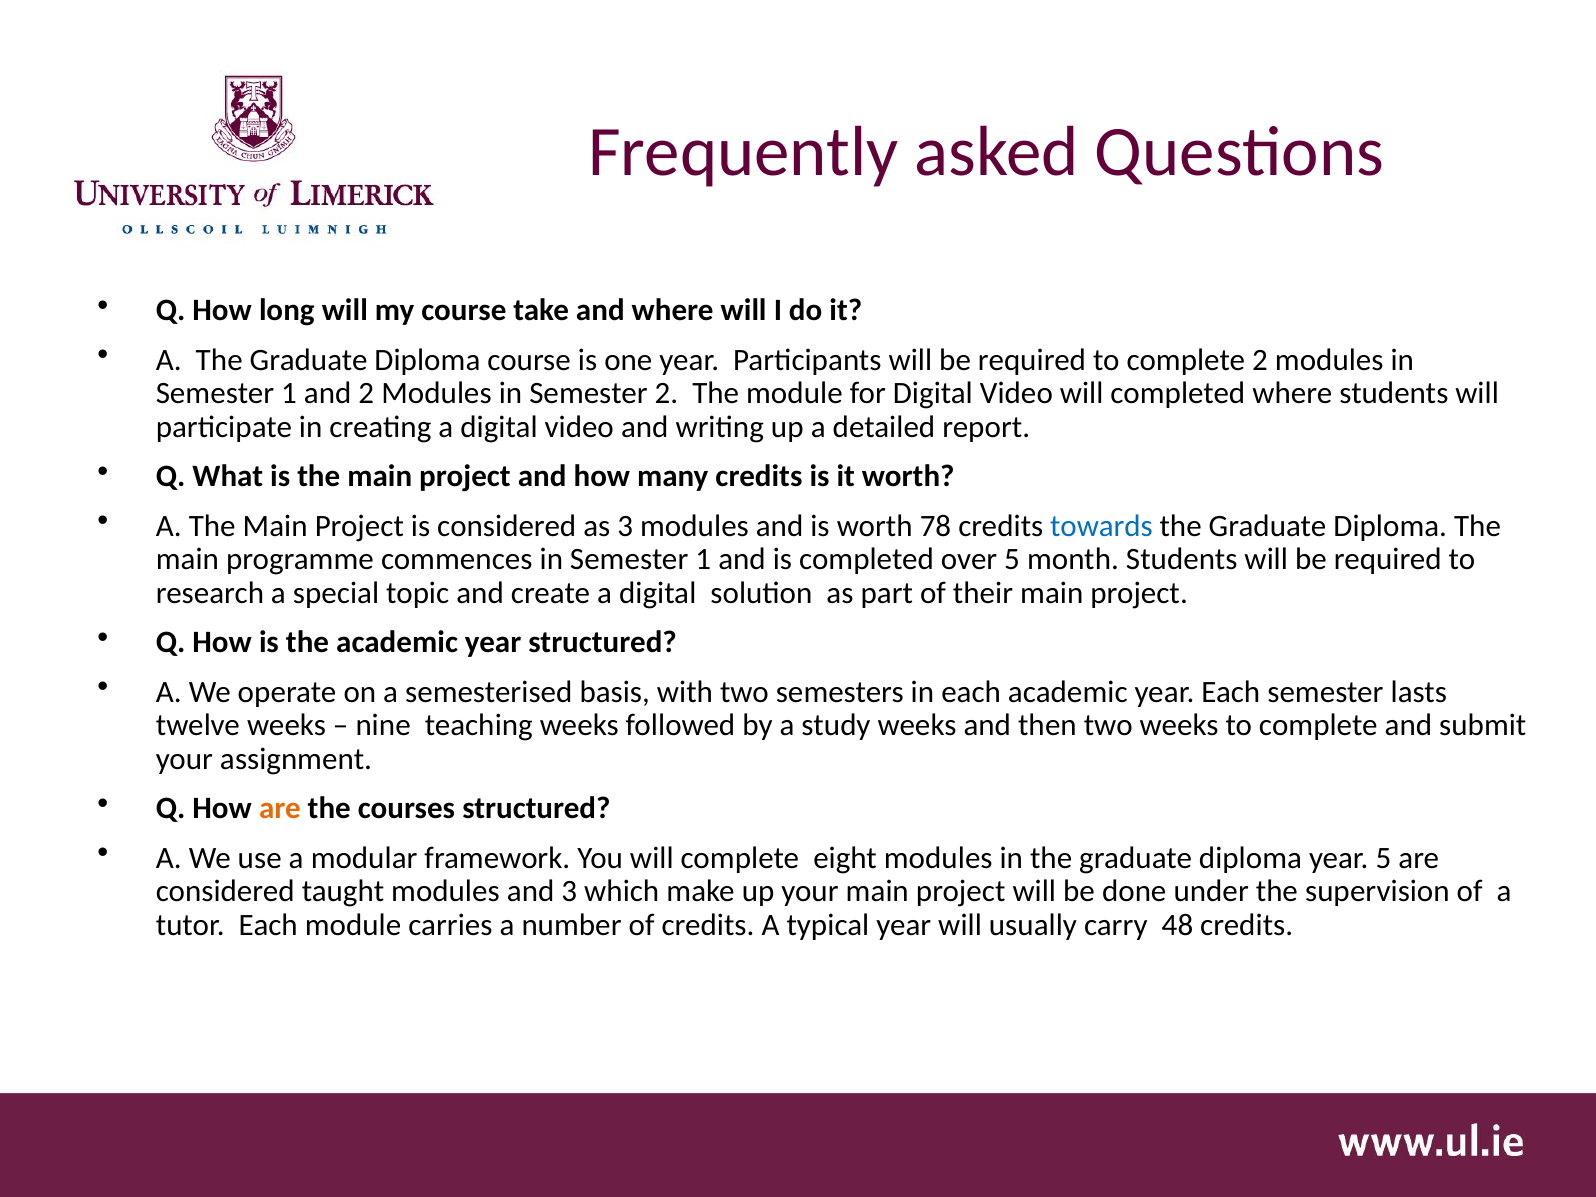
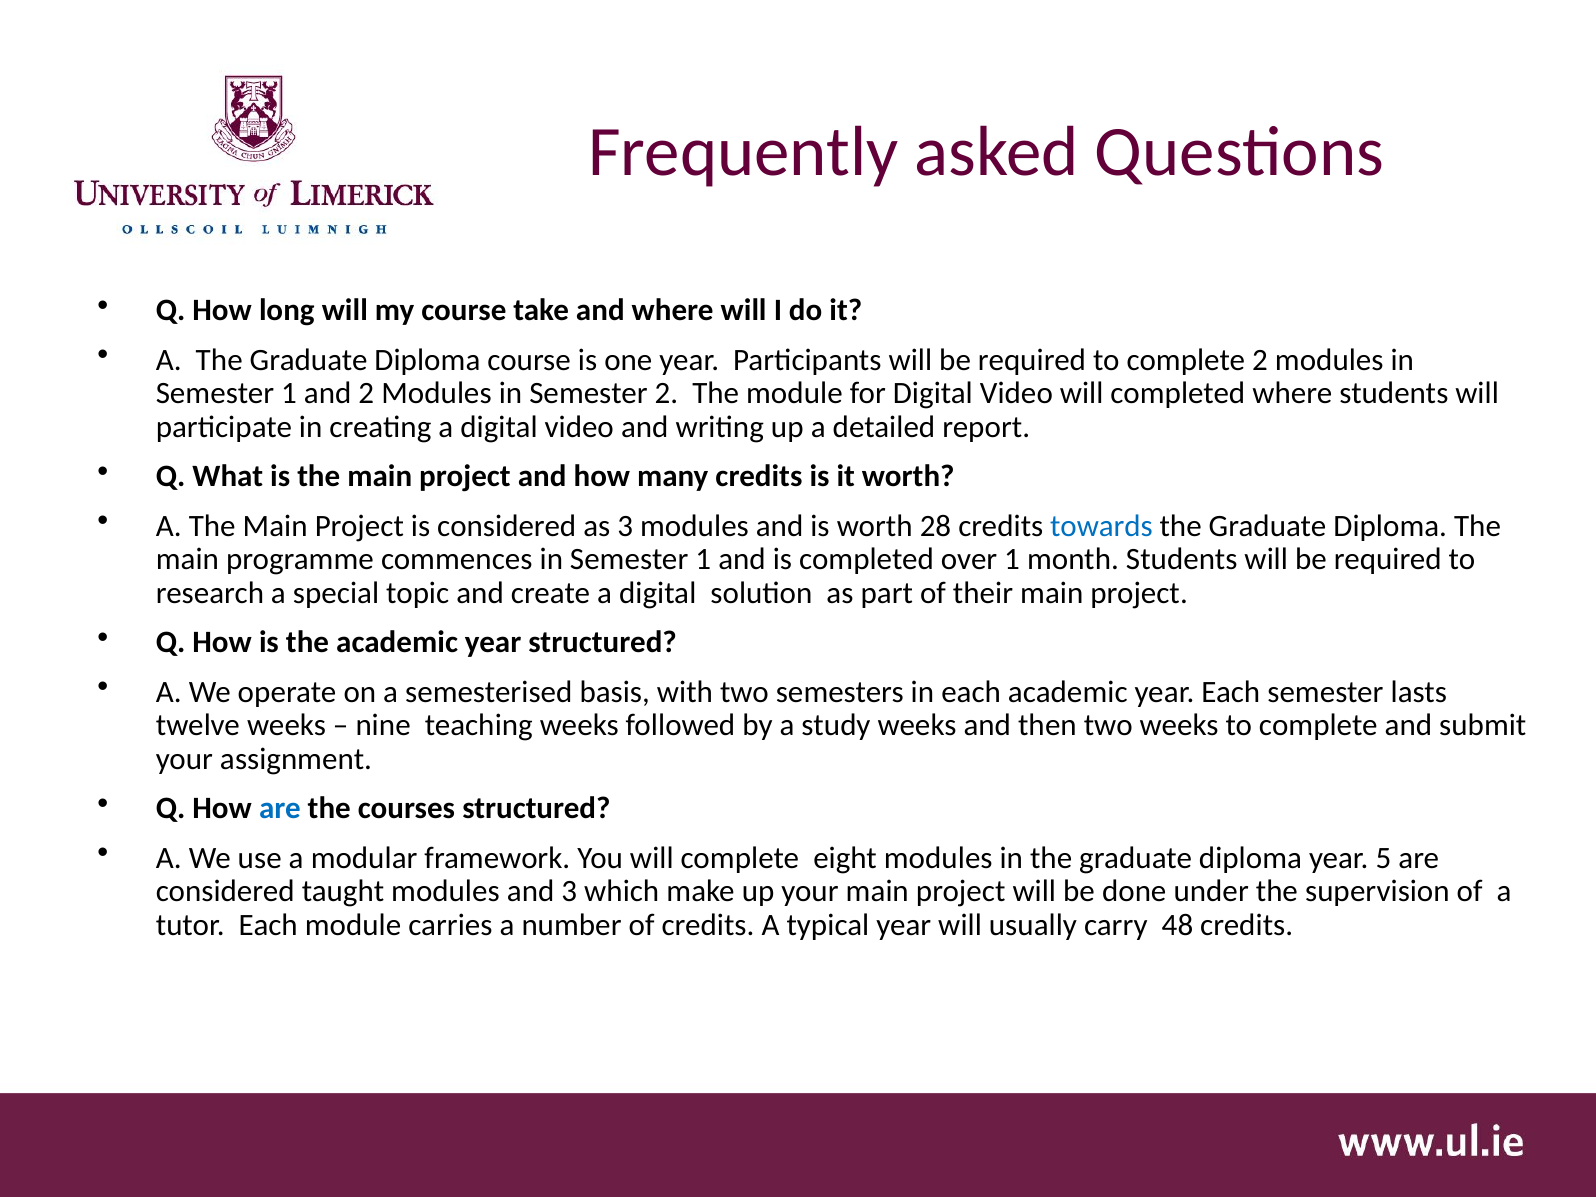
78: 78 -> 28
over 5: 5 -> 1
are at (280, 809) colour: orange -> blue
